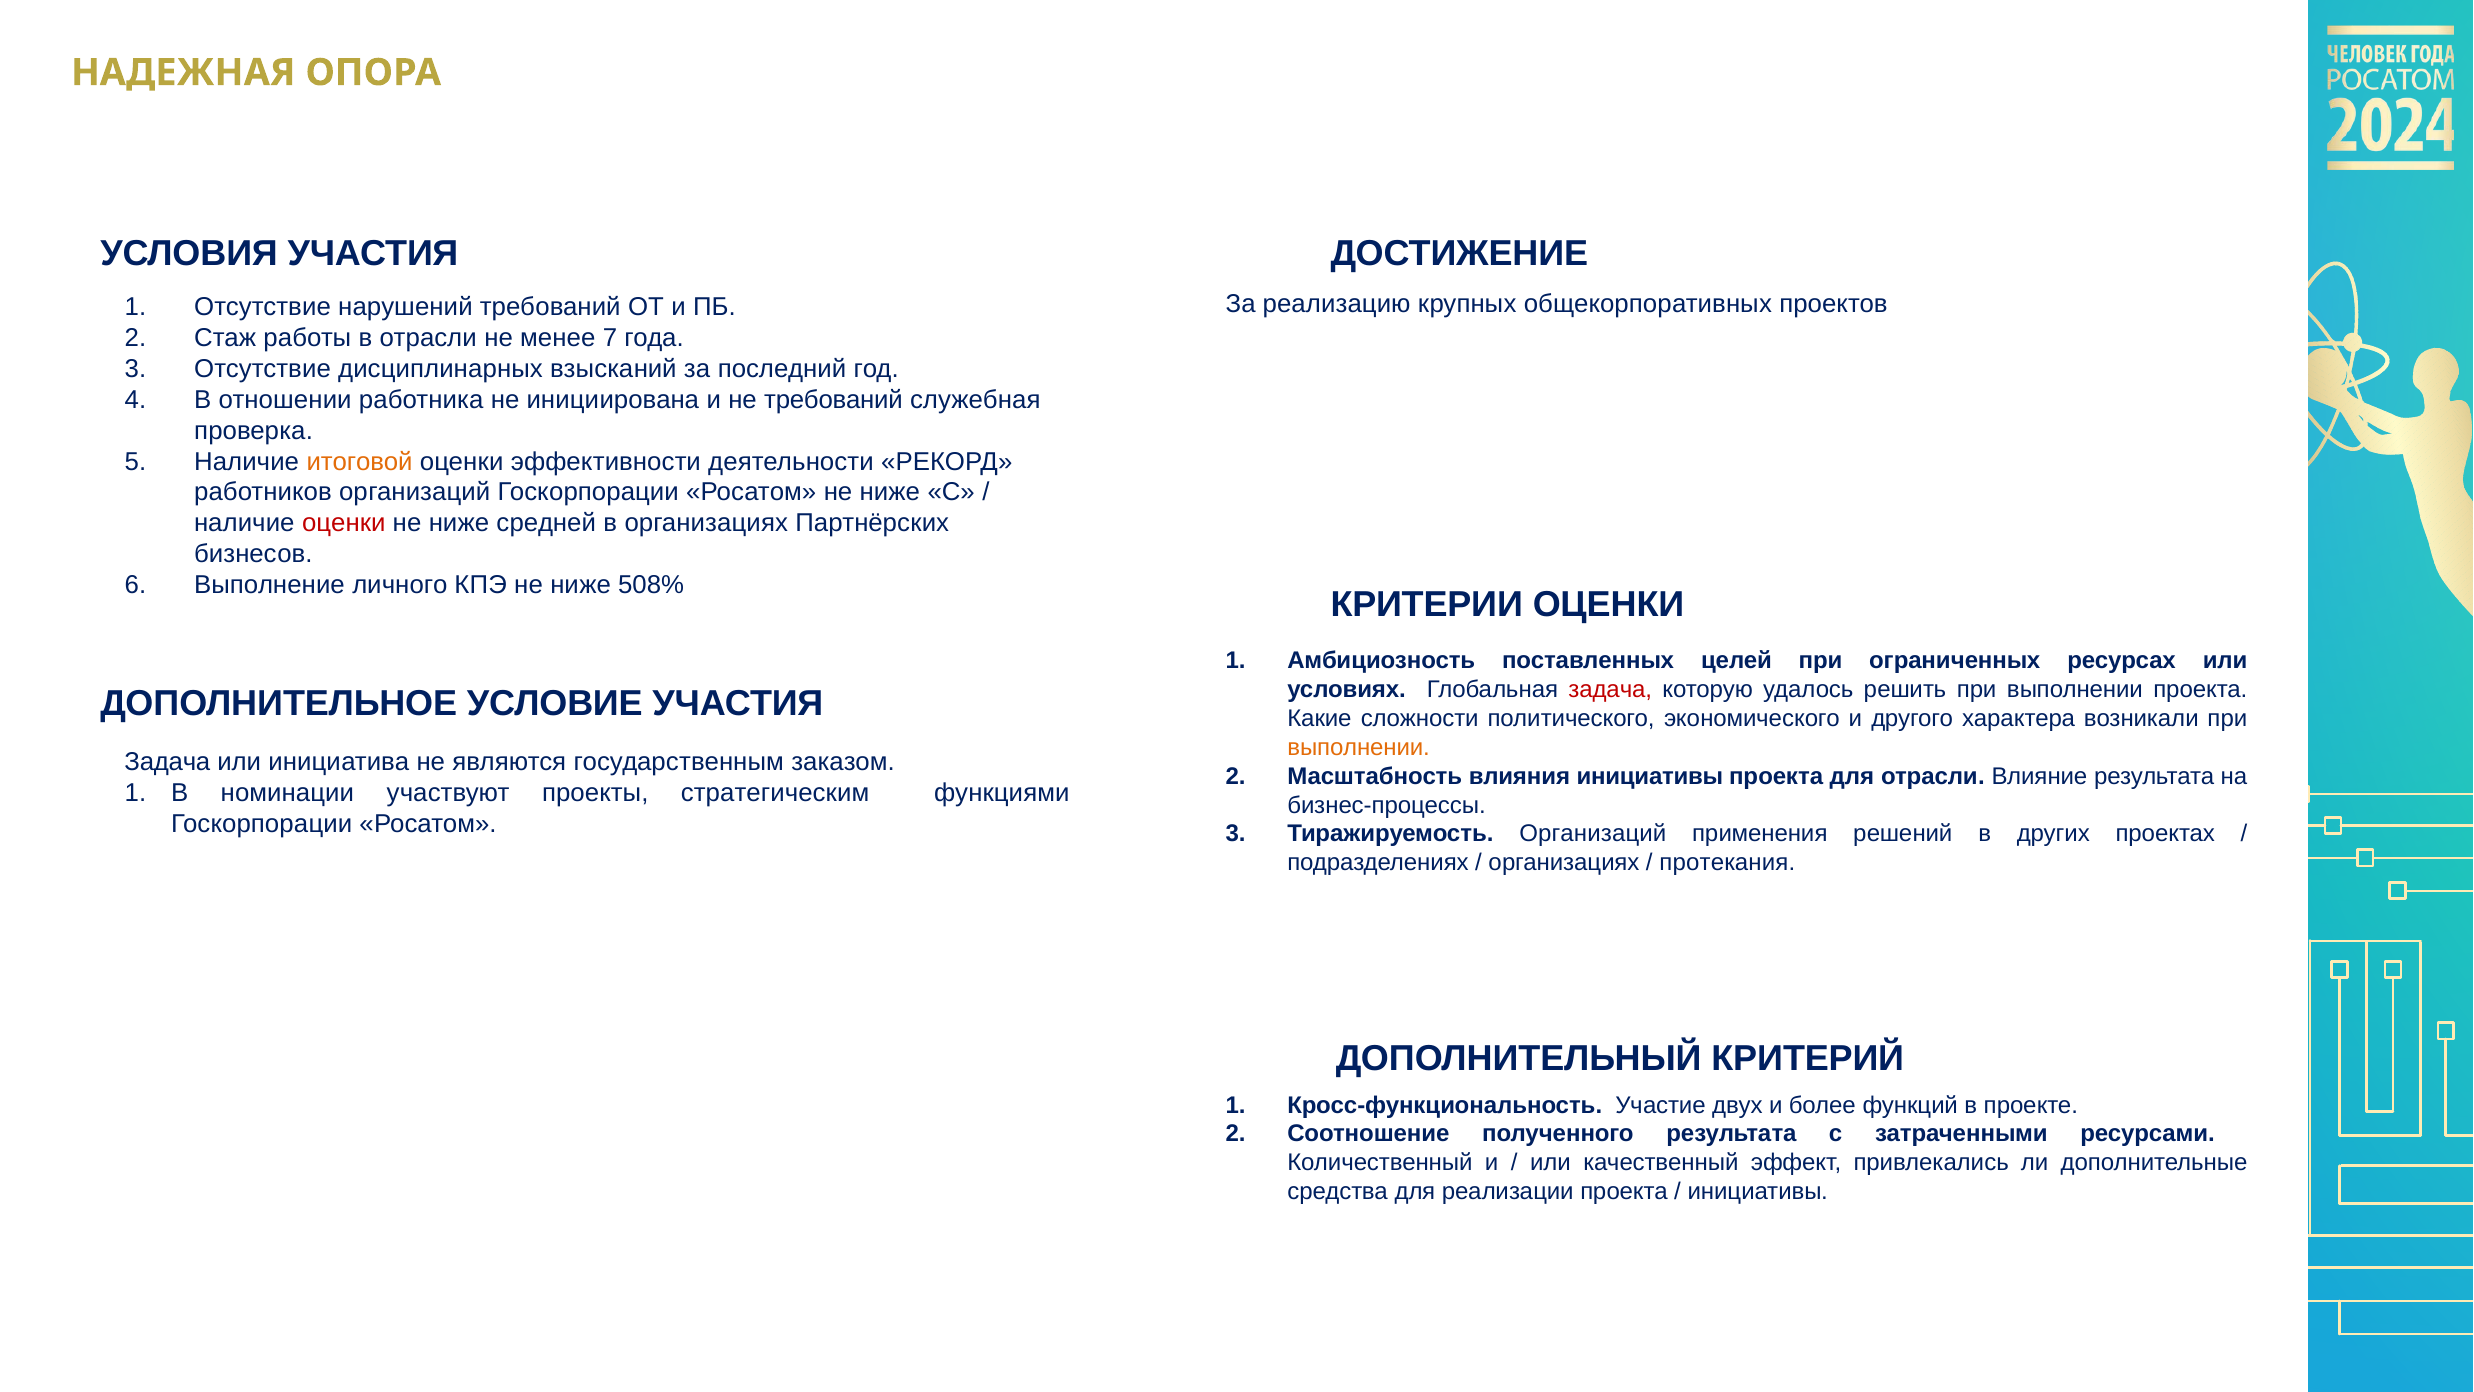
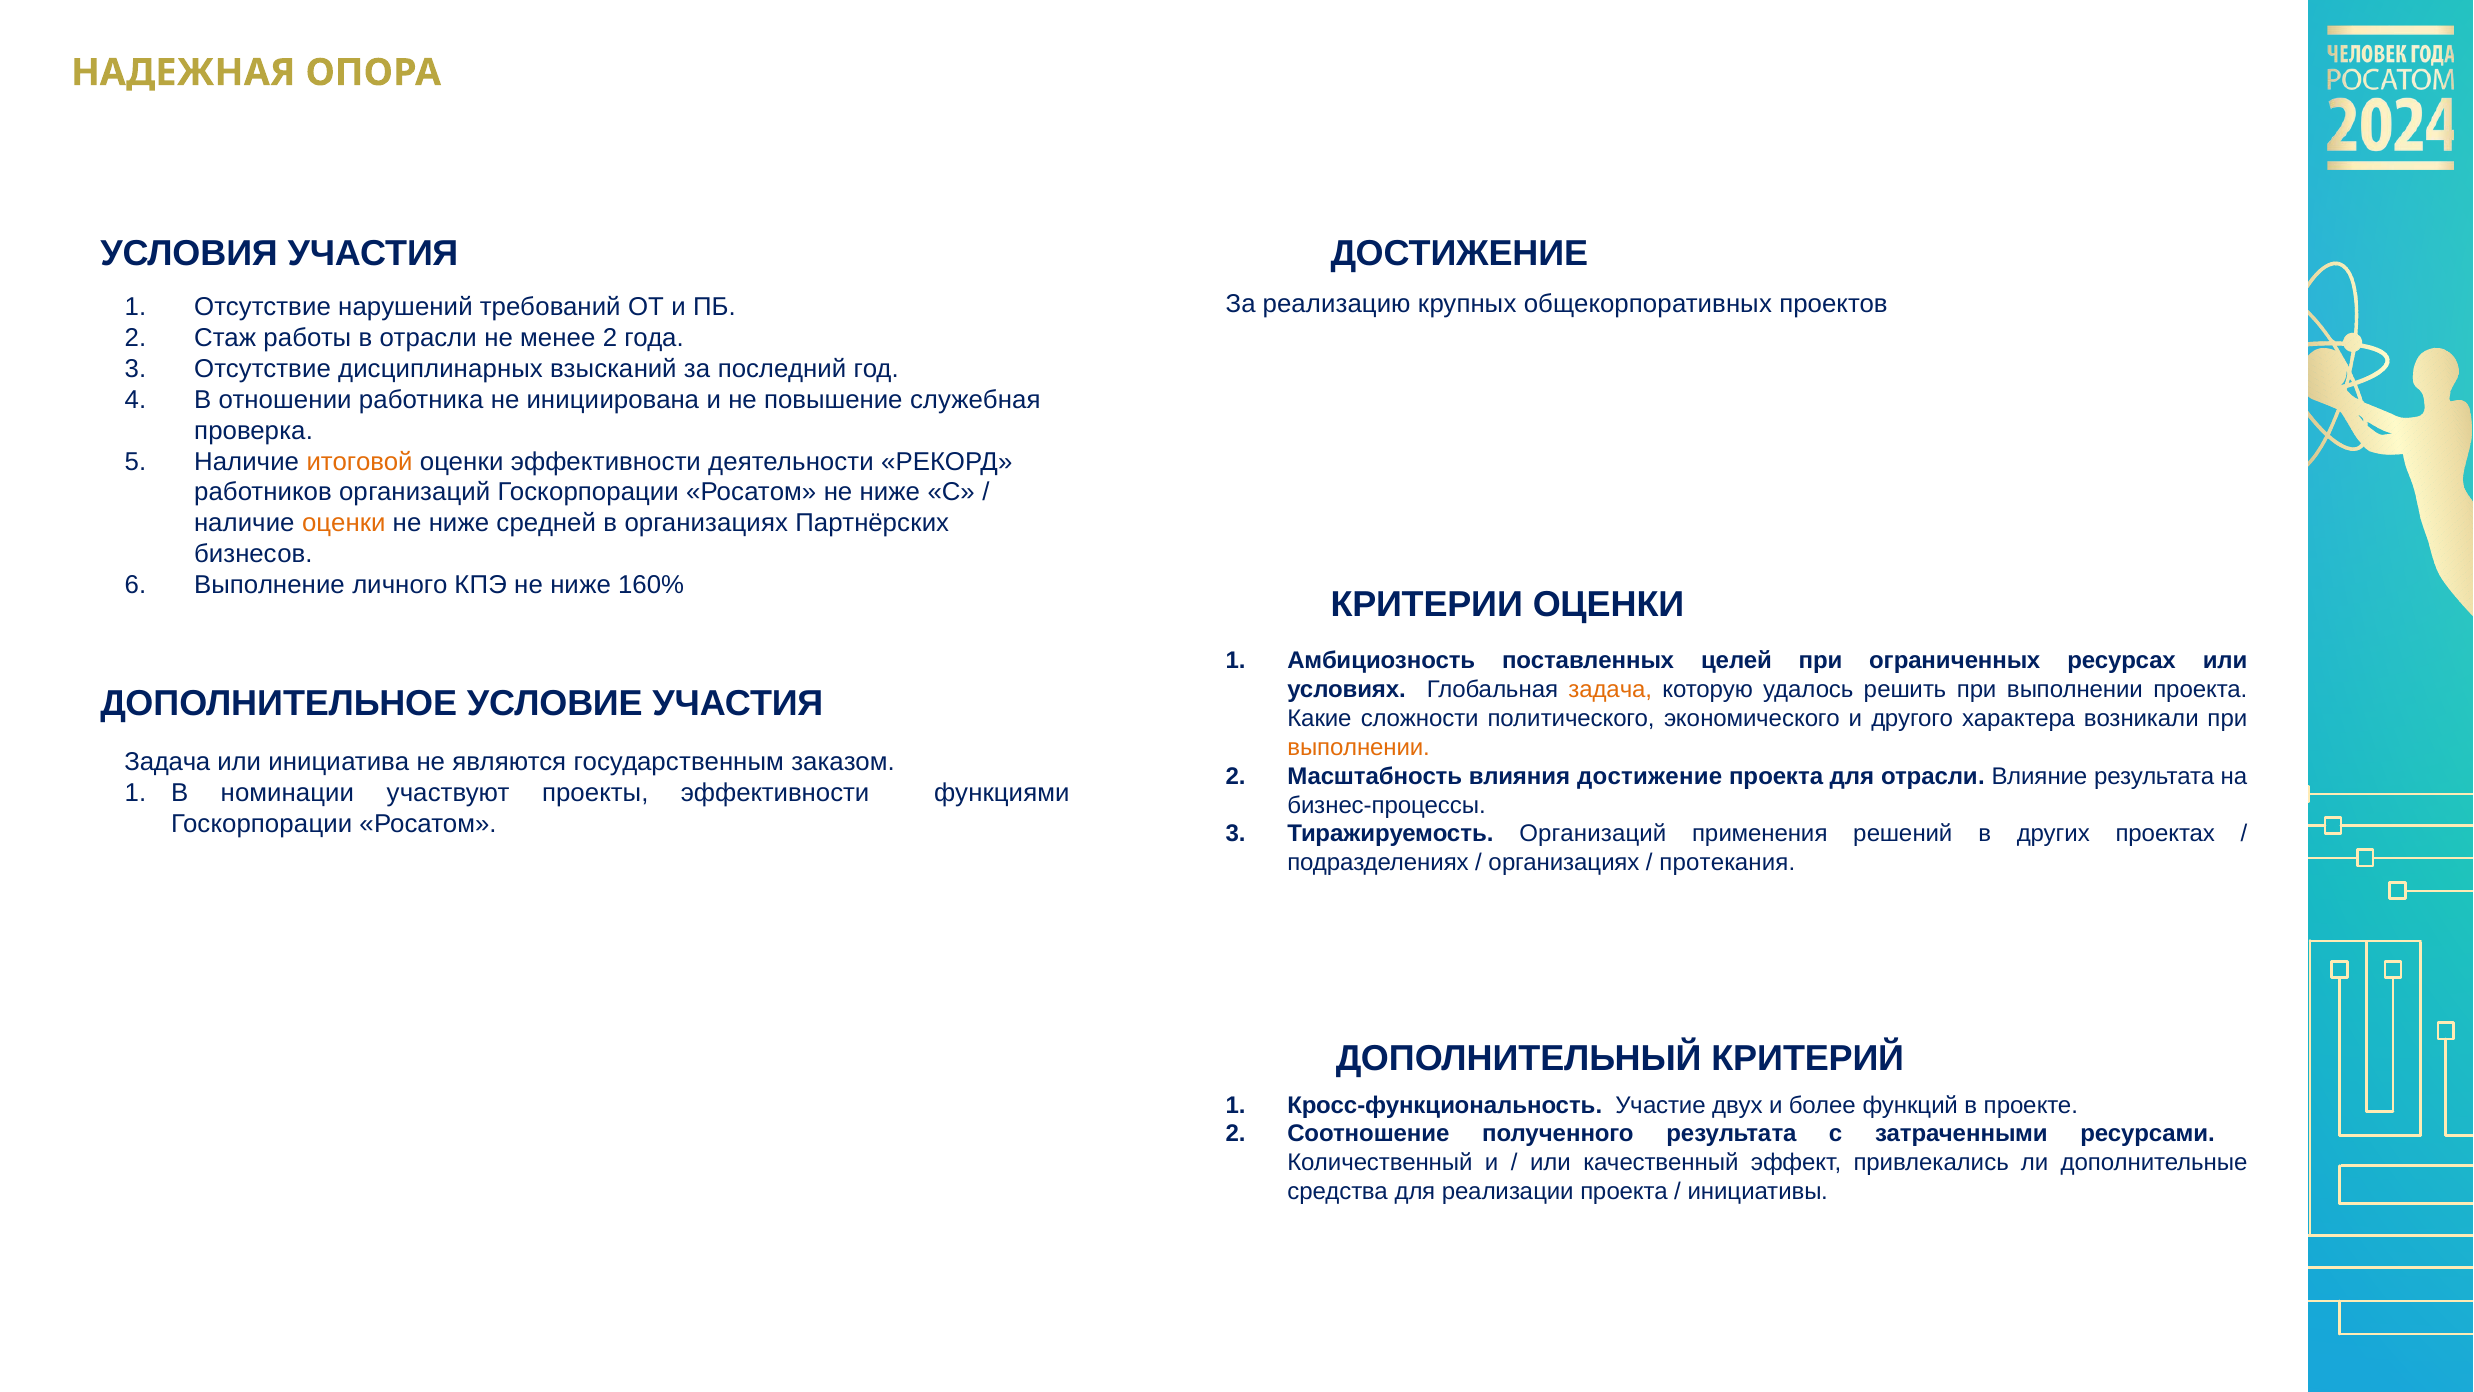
менее 7: 7 -> 2
не требований: требований -> повышение
оценки at (344, 523) colour: red -> orange
508%: 508% -> 160%
задача at (1610, 690) colour: red -> orange
влияния инициативы: инициативы -> достижение
проекты стратегическим: стратегическим -> эффективности
